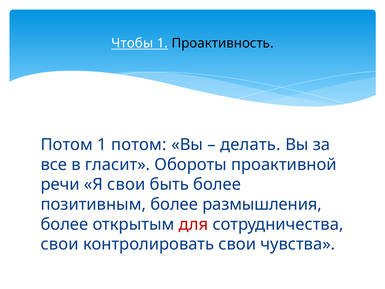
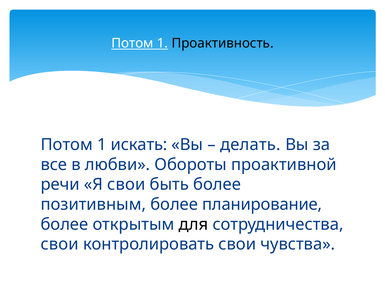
Чтобы at (132, 43): Чтобы -> Потом
1 потом: потом -> искать
гласит: гласит -> любви
размышления: размышления -> планирование
для colour: red -> black
